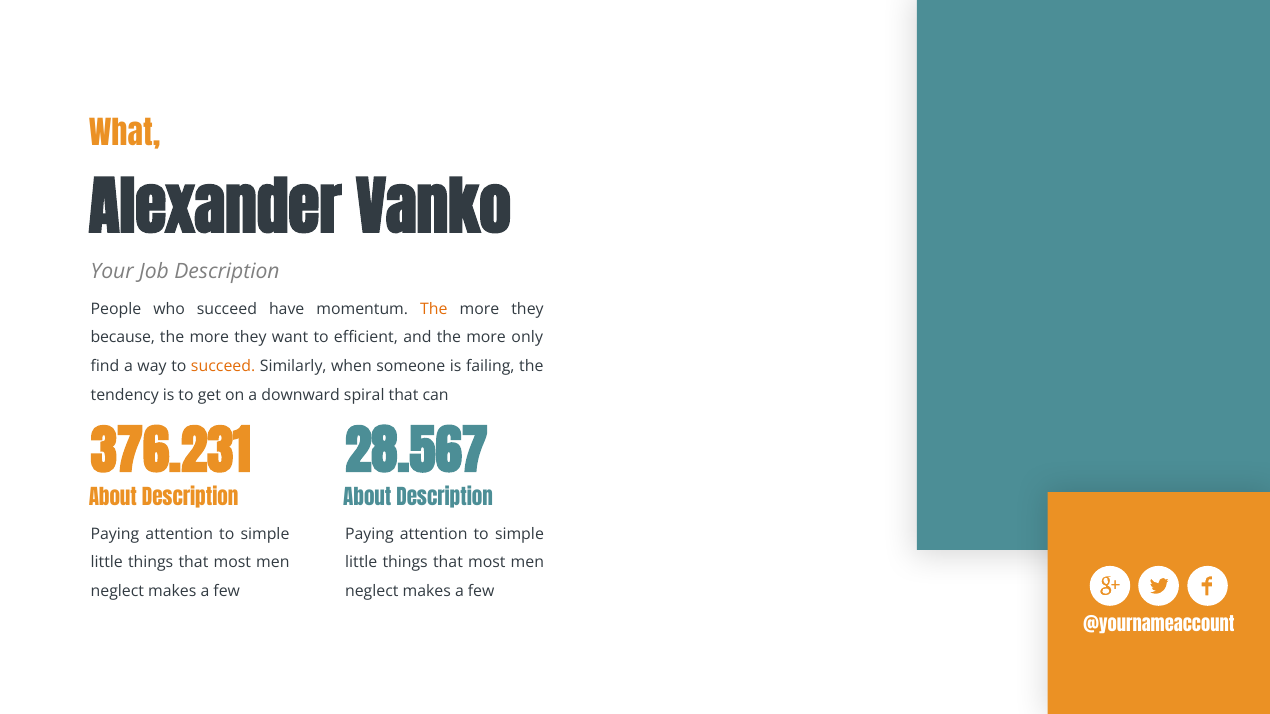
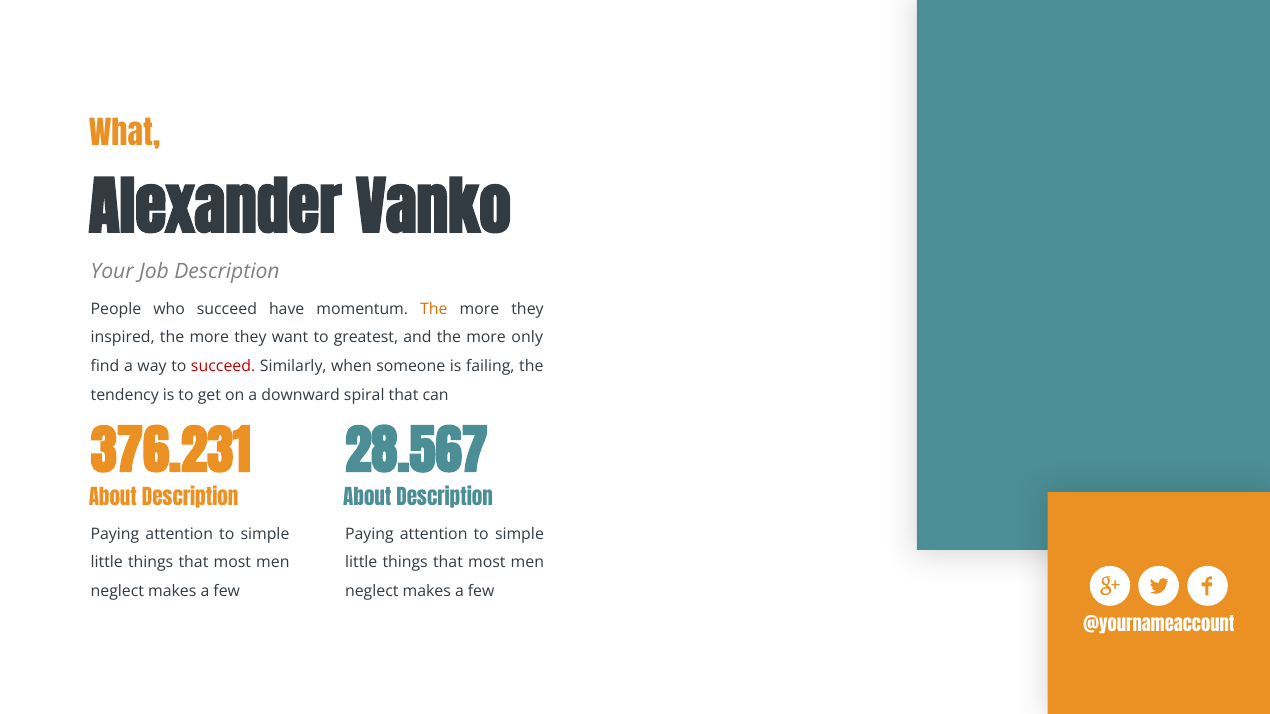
because: because -> inspired
efficient: efficient -> greatest
succeed at (223, 366) colour: orange -> red
